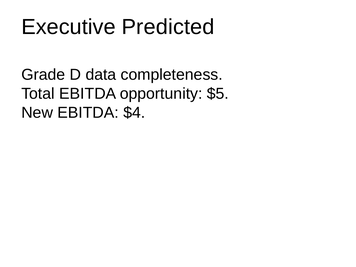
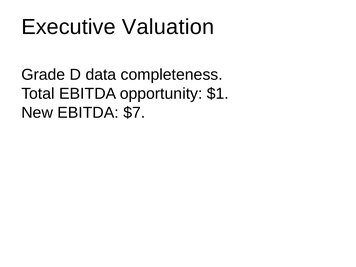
Predicted: Predicted -> Valuation
$5: $5 -> $1
$4: $4 -> $7
